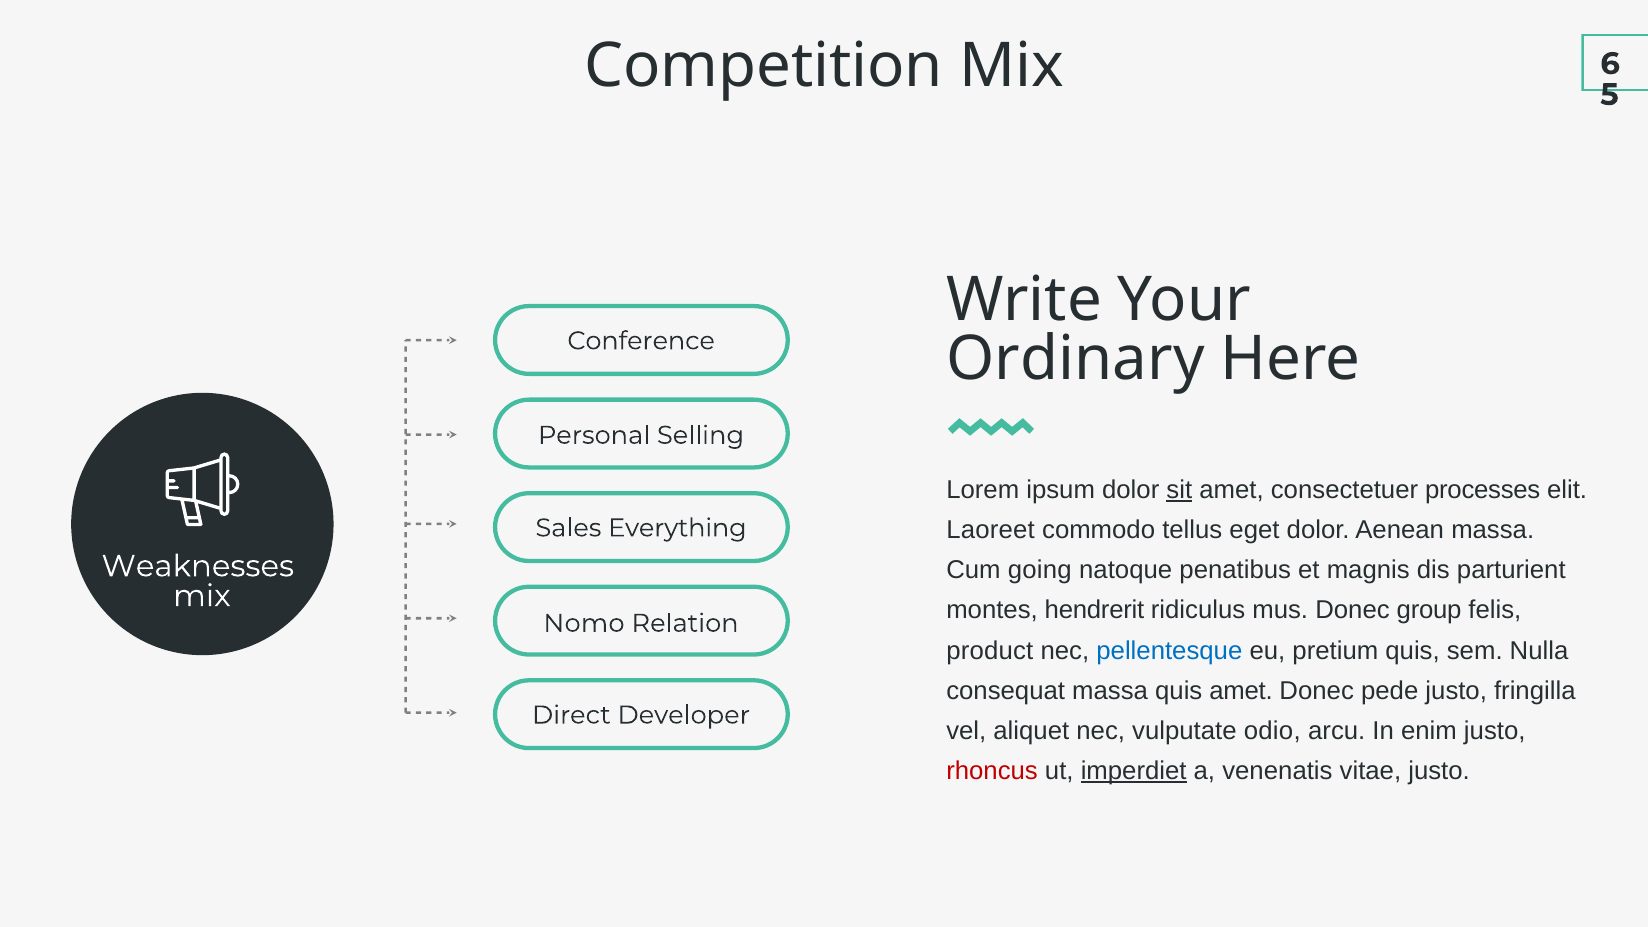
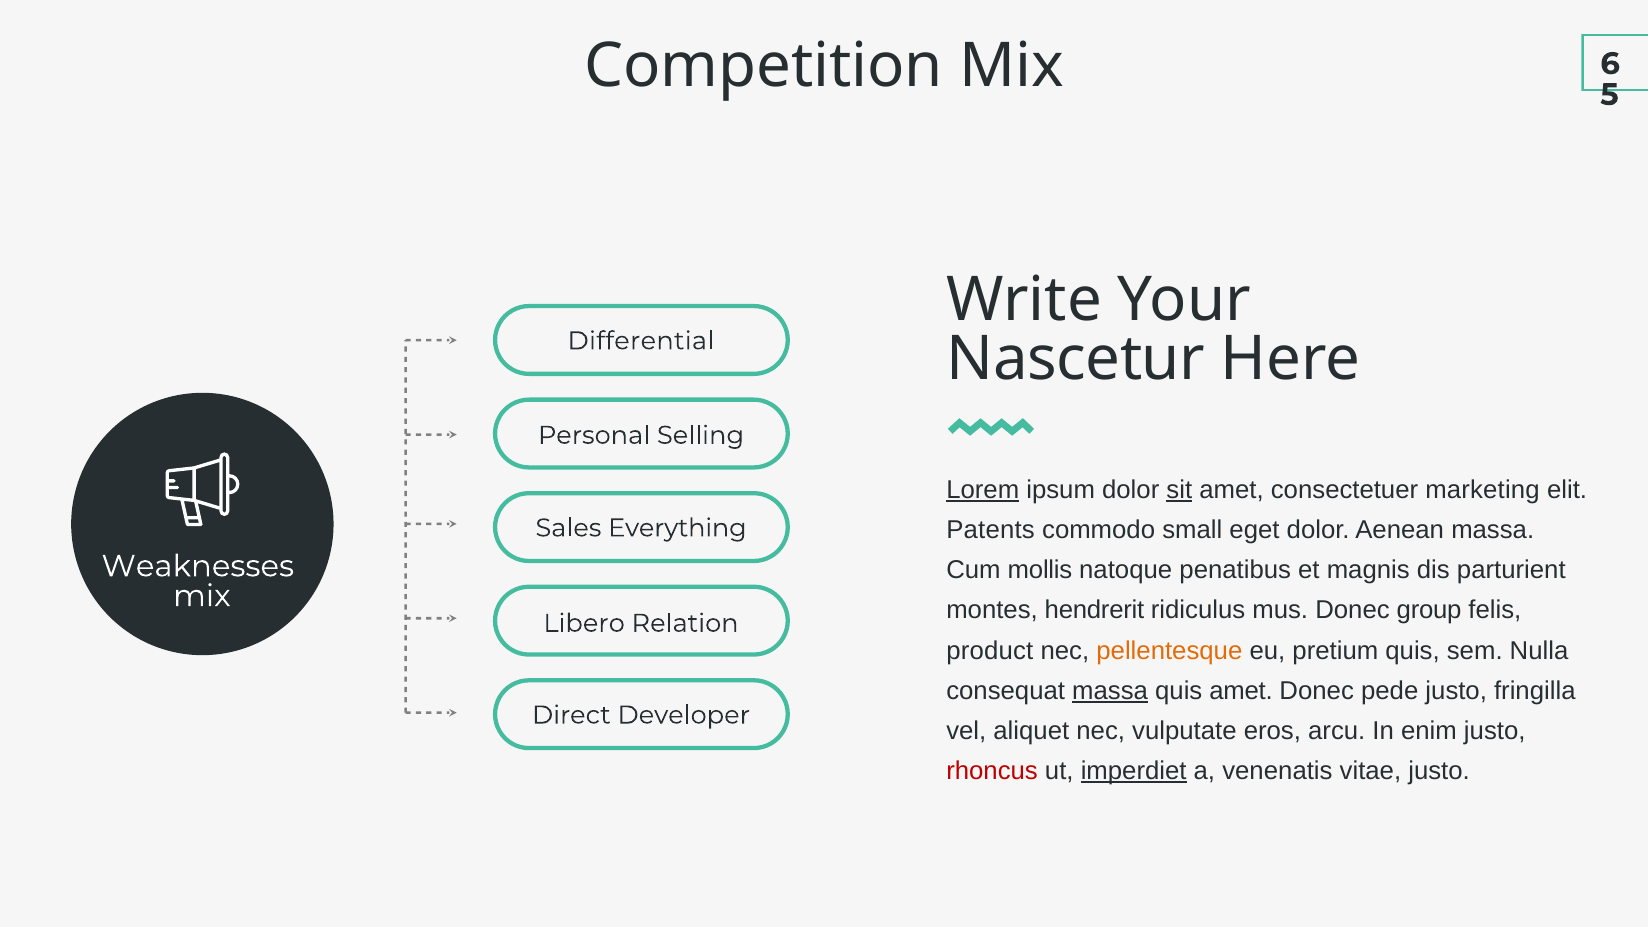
Conference: Conference -> Differential
Ordinary: Ordinary -> Nascetur
Lorem underline: none -> present
processes: processes -> marketing
Laoreet: Laoreet -> Patents
tellus: tellus -> small
going: going -> mollis
Nomo: Nomo -> Libero
pellentesque colour: blue -> orange
massa at (1110, 691) underline: none -> present
odio: odio -> eros
